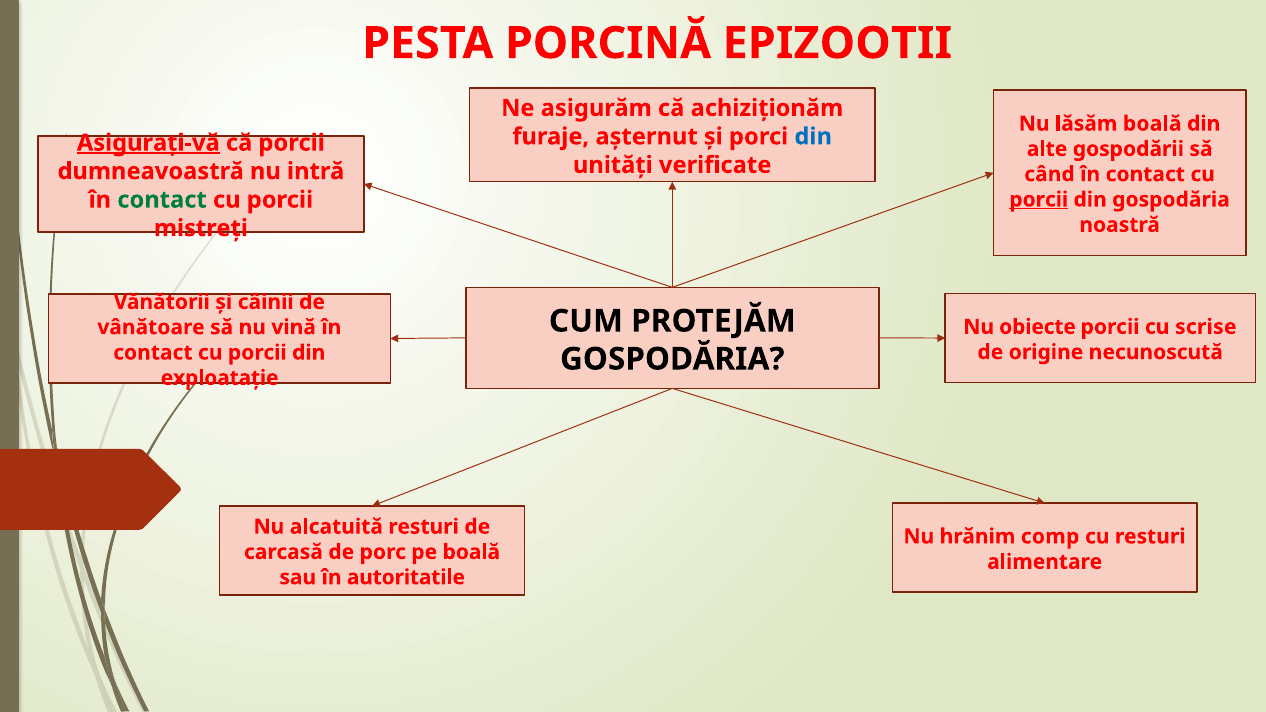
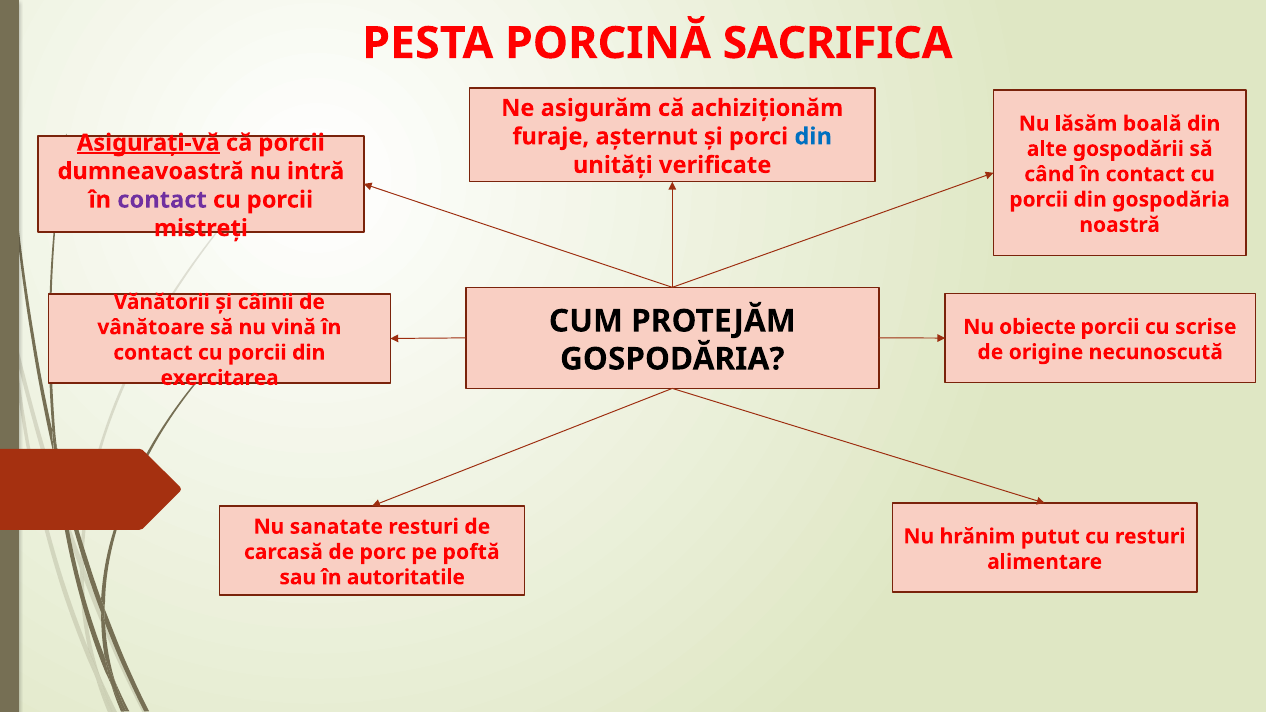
EPIZOOTII: EPIZOOTII -> SACRIFICA
contact at (162, 200) colour: green -> purple
porcii at (1039, 200) underline: present -> none
exploatație: exploatație -> exercitarea
alcatuită: alcatuită -> sanatate
comp: comp -> putut
pe boală: boală -> poftă
